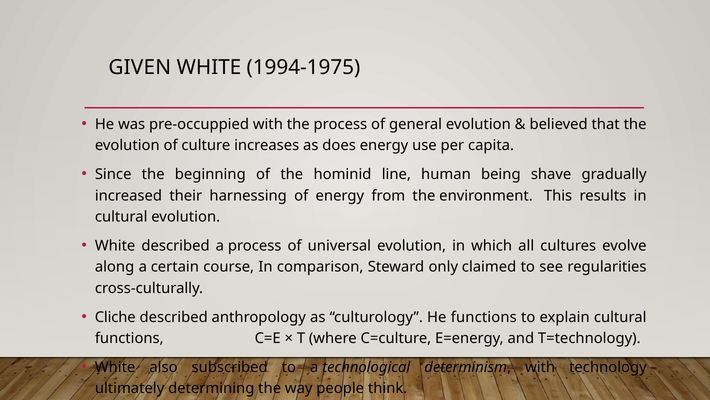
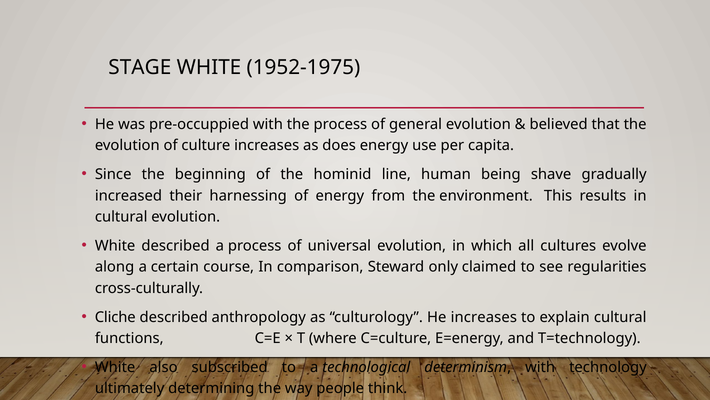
GIVEN: GIVEN -> STAGE
1994-1975: 1994-1975 -> 1952-1975
He functions: functions -> increases
